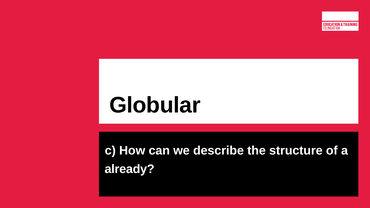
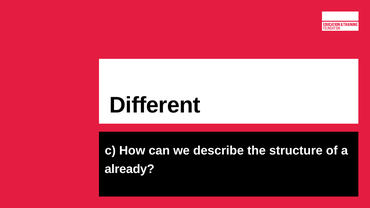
Globular: Globular -> Different
